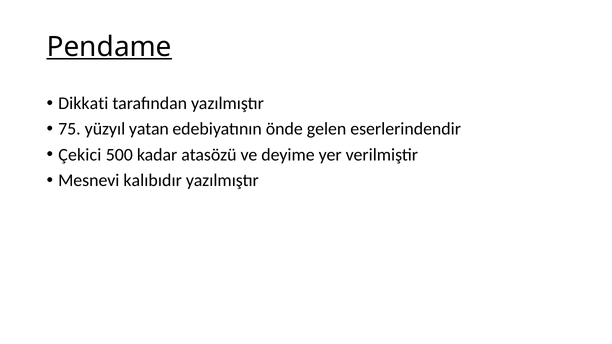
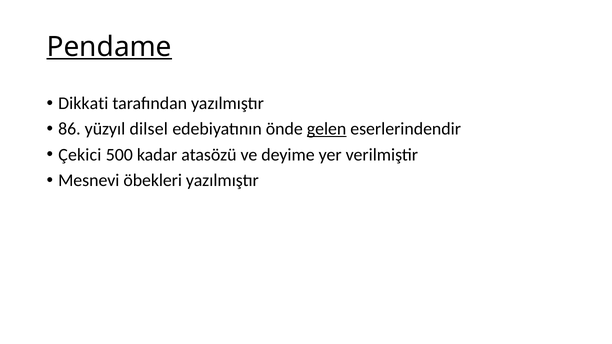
75: 75 -> 86
yatan: yatan -> dilsel
gelen underline: none -> present
kalıbıdır: kalıbıdır -> öbekleri
